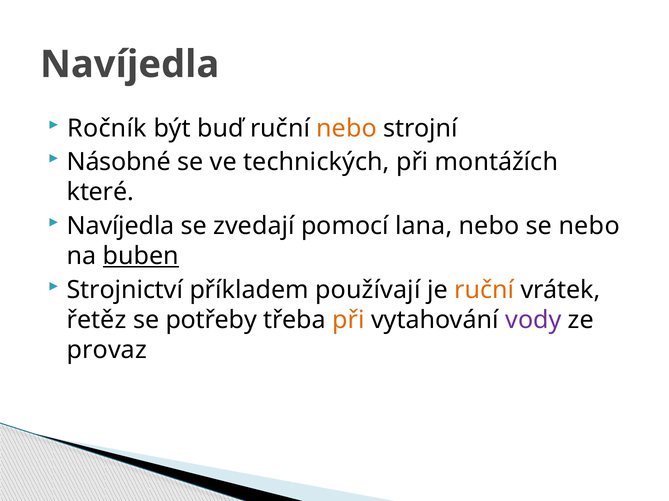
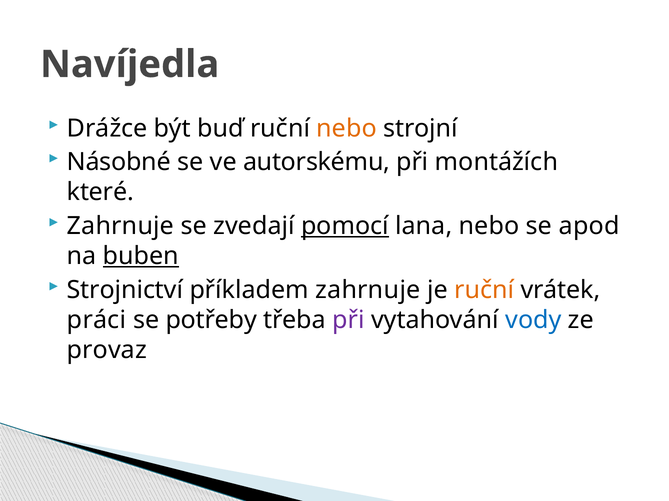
Ročník: Ročník -> Drážce
technických: technických -> autorskému
Navíjedla at (121, 226): Navíjedla -> Zahrnuje
pomocí underline: none -> present
se nebo: nebo -> apod
příkladem používají: používají -> zahrnuje
řetěz: řetěz -> práci
při at (349, 320) colour: orange -> purple
vody colour: purple -> blue
